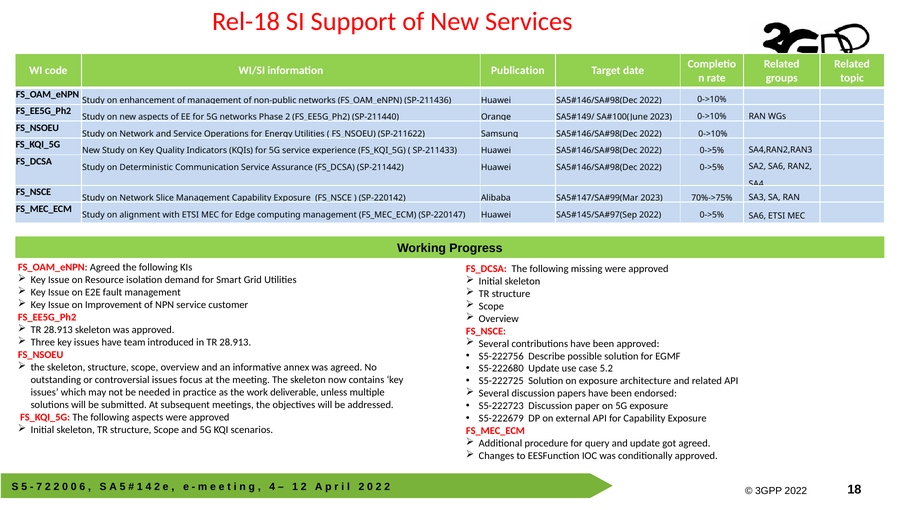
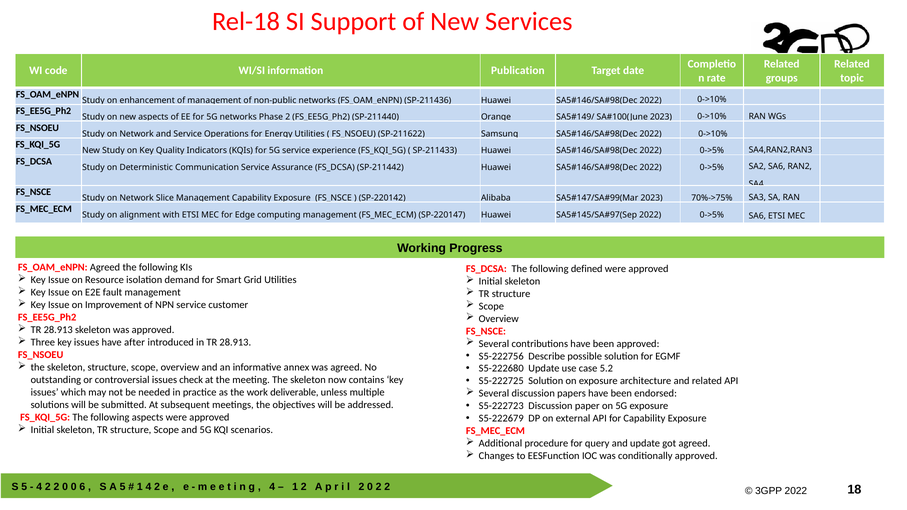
missing: missing -> defined
team: team -> after
focus: focus -> check
7 at (39, 487): 7 -> 4
